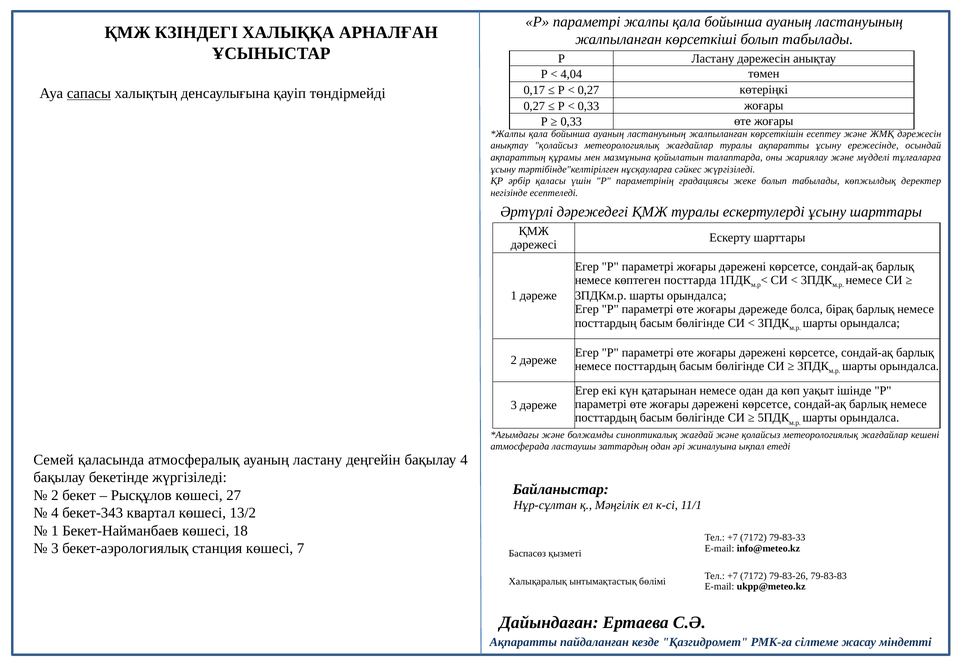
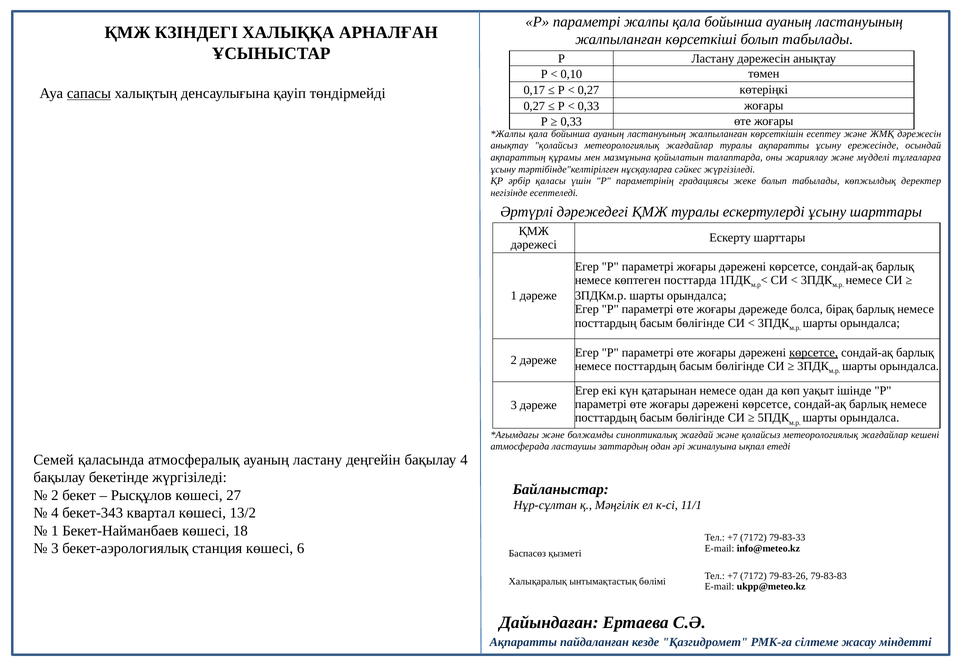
4,04: 4,04 -> 0,10
көрсетсе at (814, 353) underline: none -> present
7: 7 -> 6
